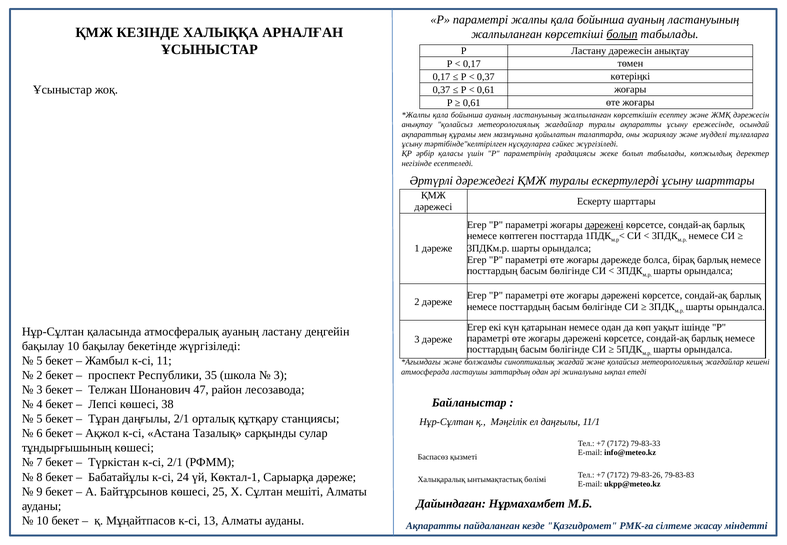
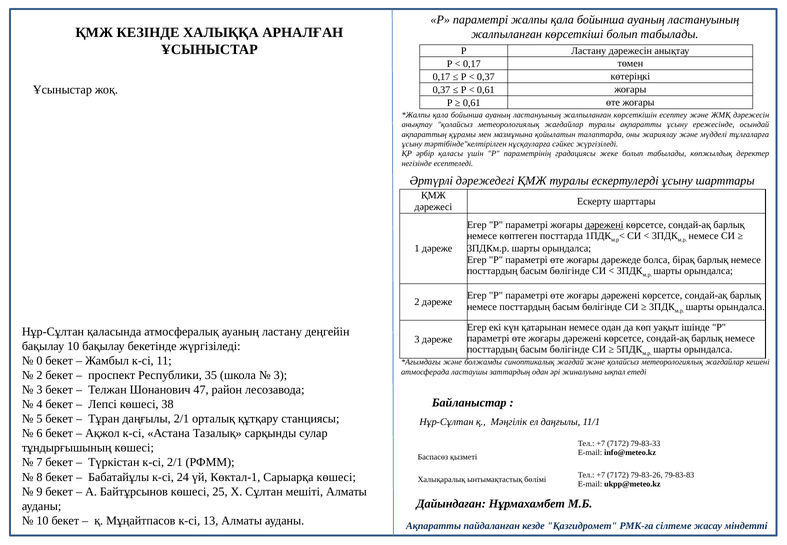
болып at (622, 34) underline: present -> none
5 at (39, 361): 5 -> 0
Сарыарқа дәреже: дәреже -> көшесі
